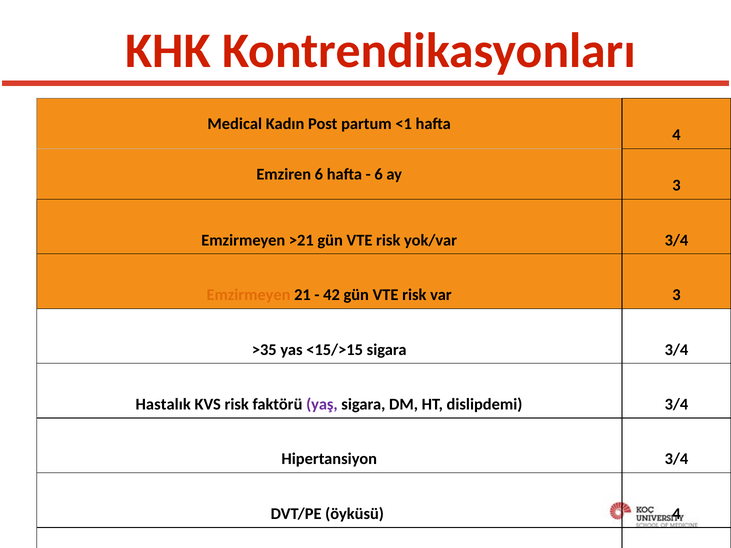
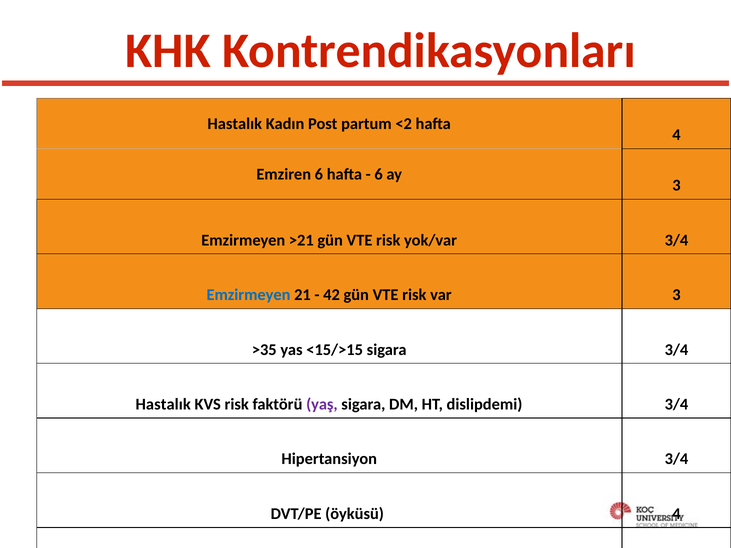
Medical at (235, 124): Medical -> Hastalık
<1: <1 -> <2
Emzirmeyen at (249, 295) colour: orange -> blue
